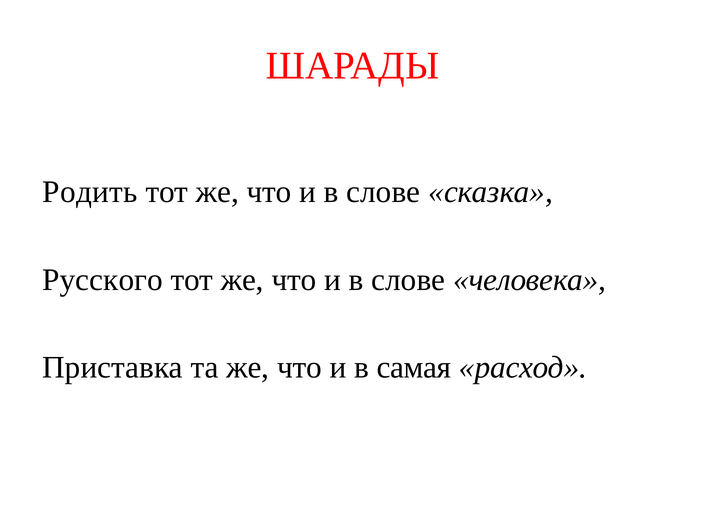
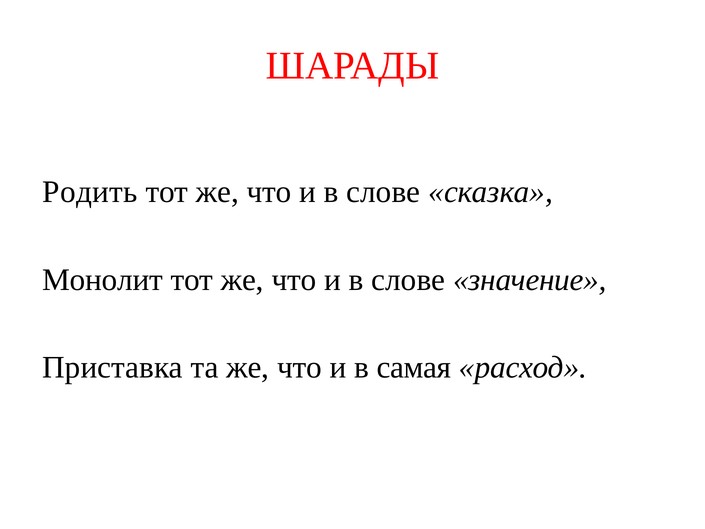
Русского: Русского -> Монолит
человека: человека -> значение
